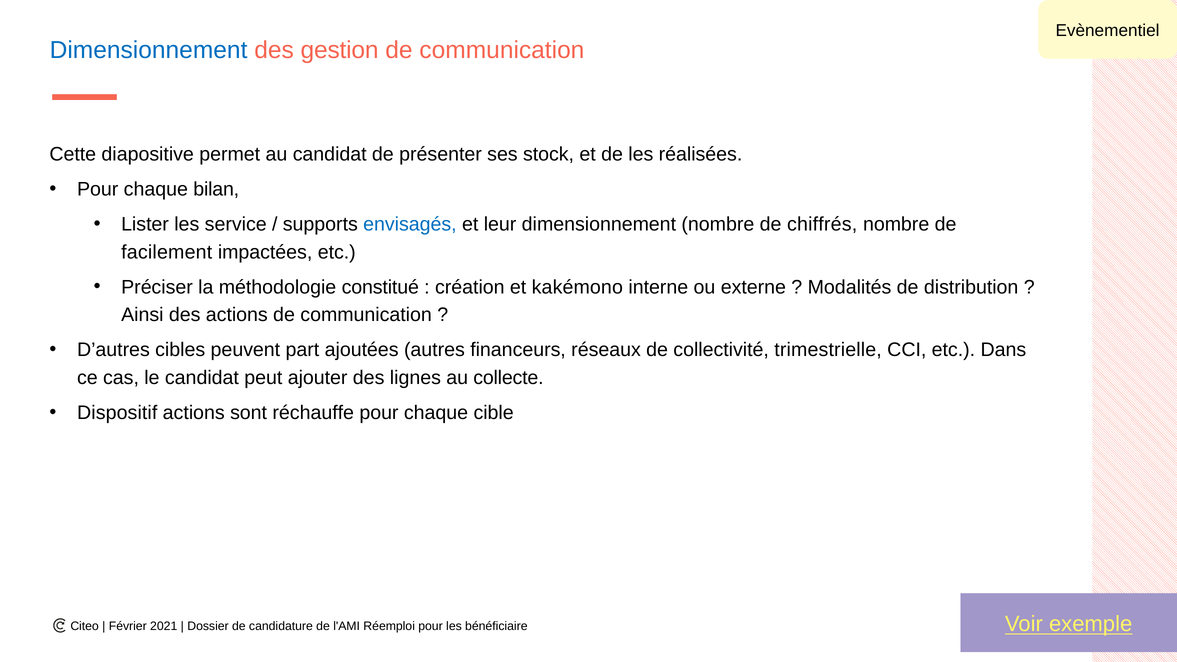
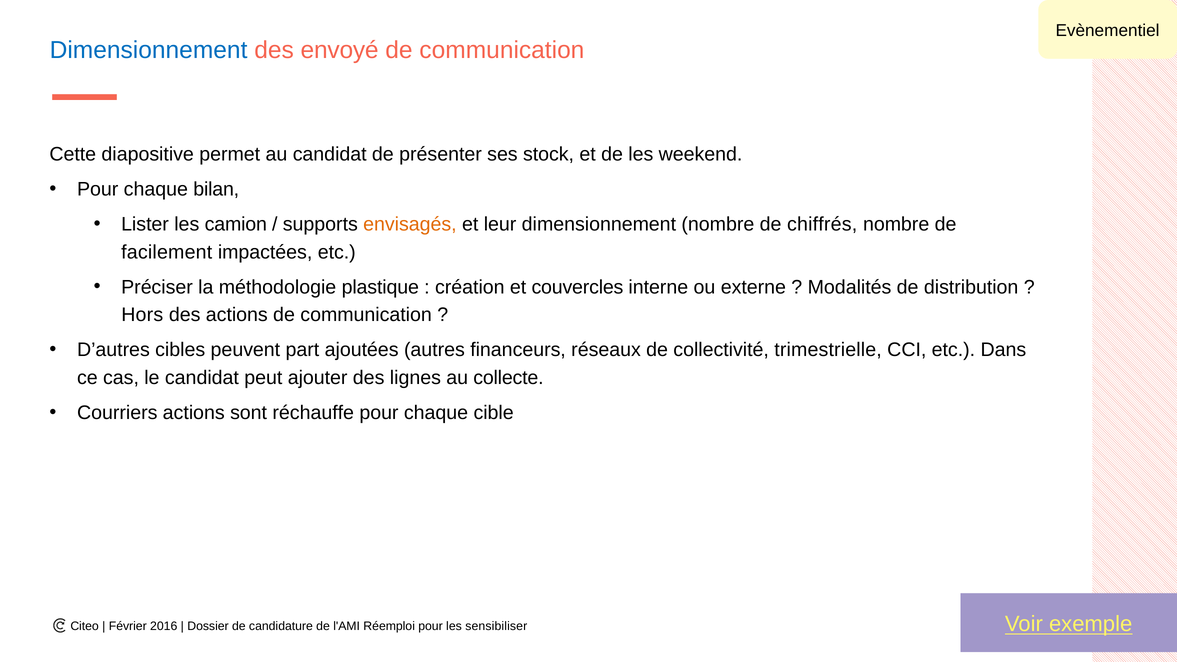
gestion: gestion -> envoyé
réalisées: réalisées -> weekend
service: service -> camion
envisagés colour: blue -> orange
constitué: constitué -> plastique
kakémono: kakémono -> couvercles
Ainsi: Ainsi -> Hors
Dispositif: Dispositif -> Courriers
2021: 2021 -> 2016
bénéficiaire: bénéficiaire -> sensibiliser
